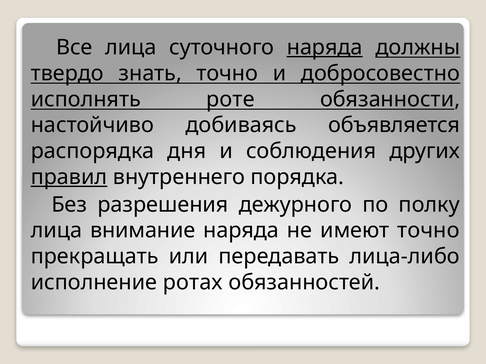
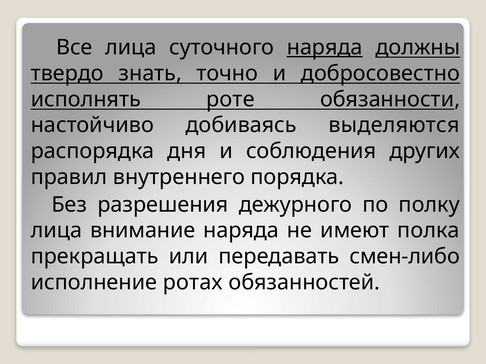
объявляется: объявляется -> выделяются
правил underline: present -> none
имеют точно: точно -> полка
лица-либо: лица-либо -> смен-либо
